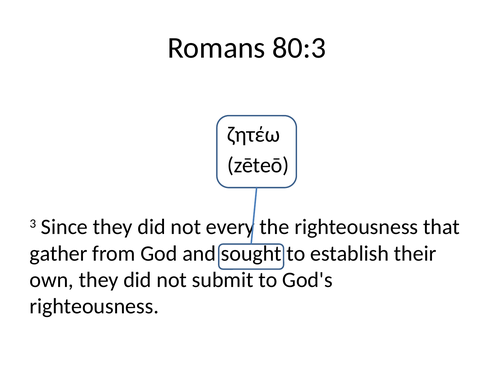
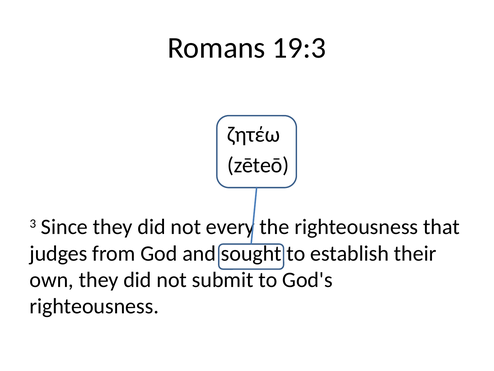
80:3: 80:3 -> 19:3
gather: gather -> judges
